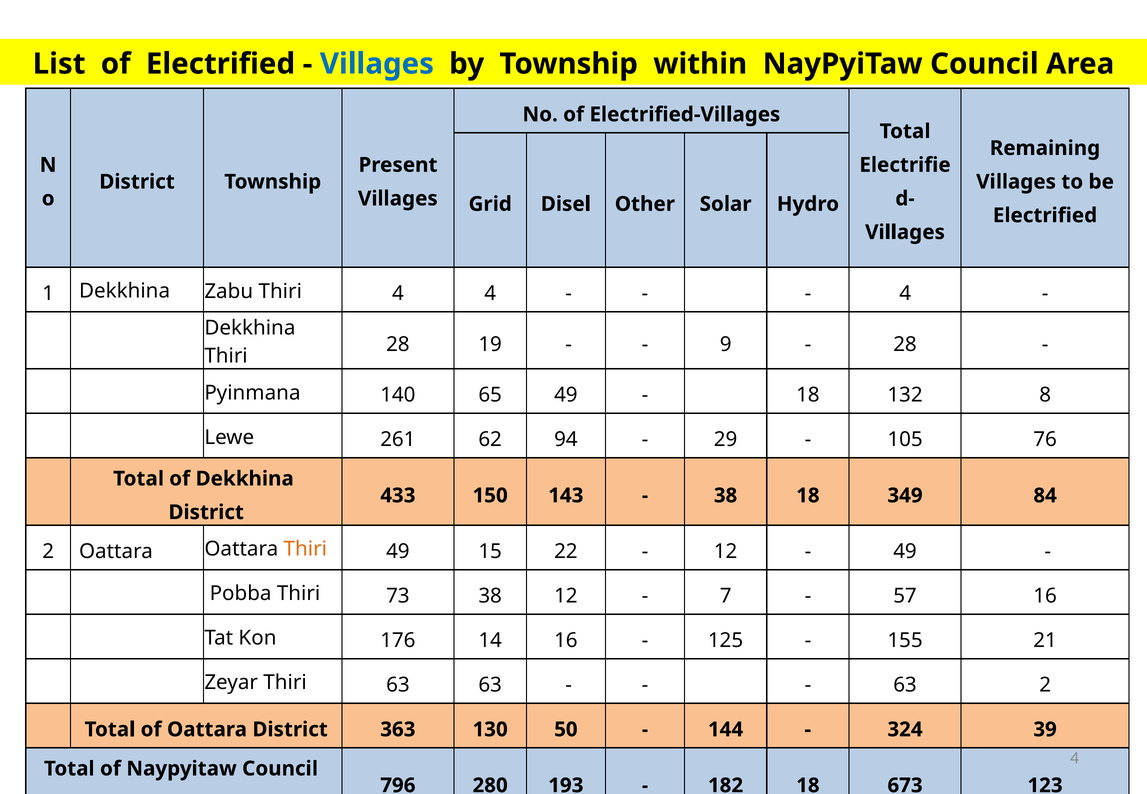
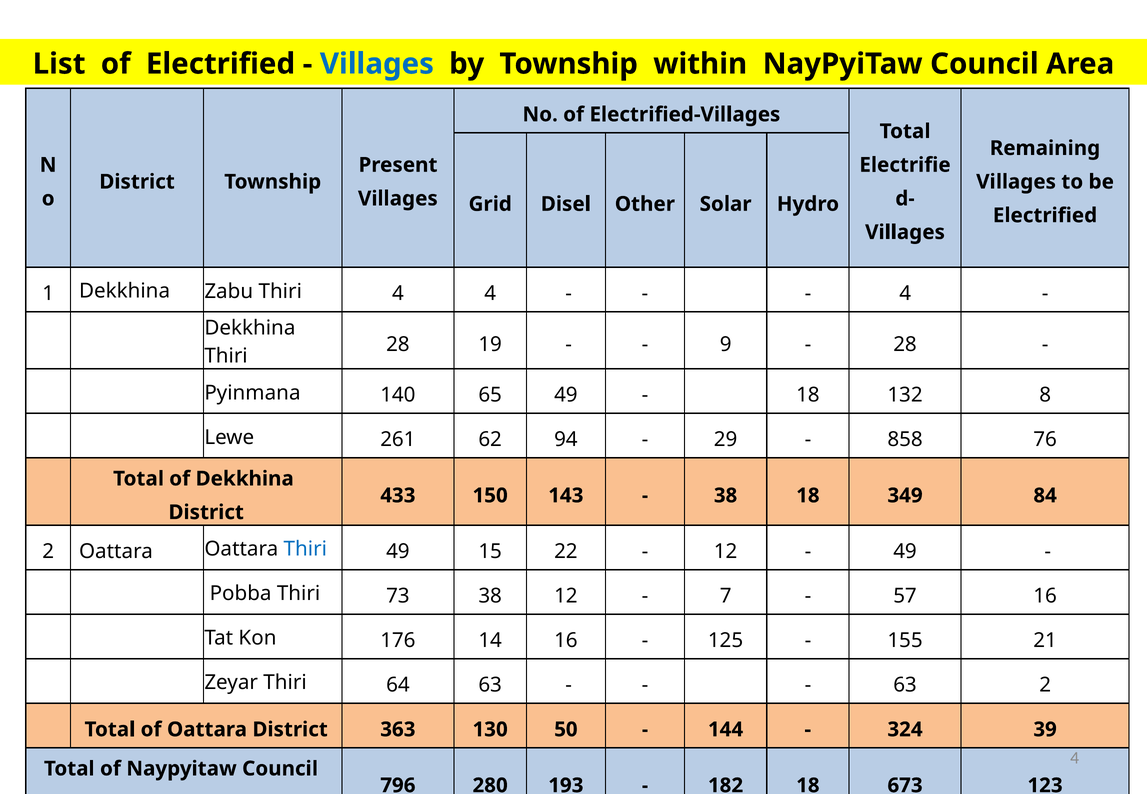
105: 105 -> 858
Thiri at (305, 549) colour: orange -> blue
Thiri 63: 63 -> 64
